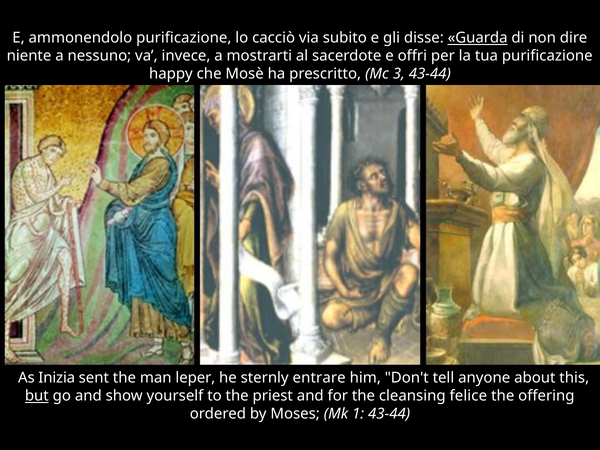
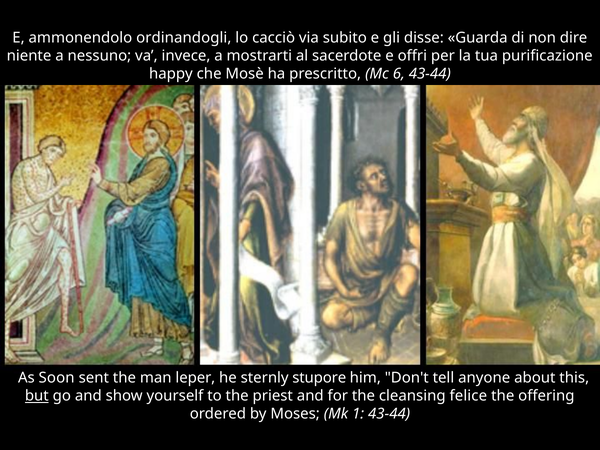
ammonendolo purificazione: purificazione -> ordinandogli
Guarda underline: present -> none
3: 3 -> 6
Inizia: Inizia -> Soon
entrare: entrare -> stupore
